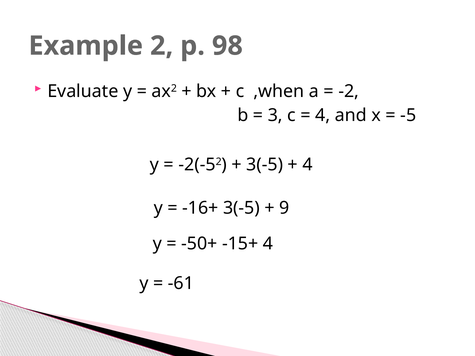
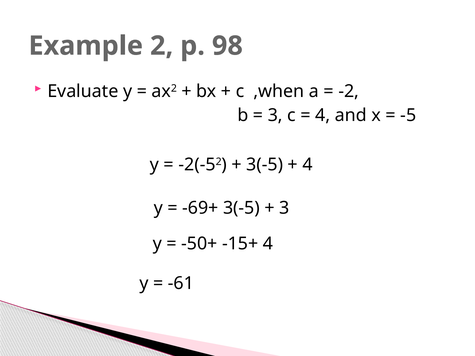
-16+: -16+ -> -69+
9 at (284, 208): 9 -> 3
